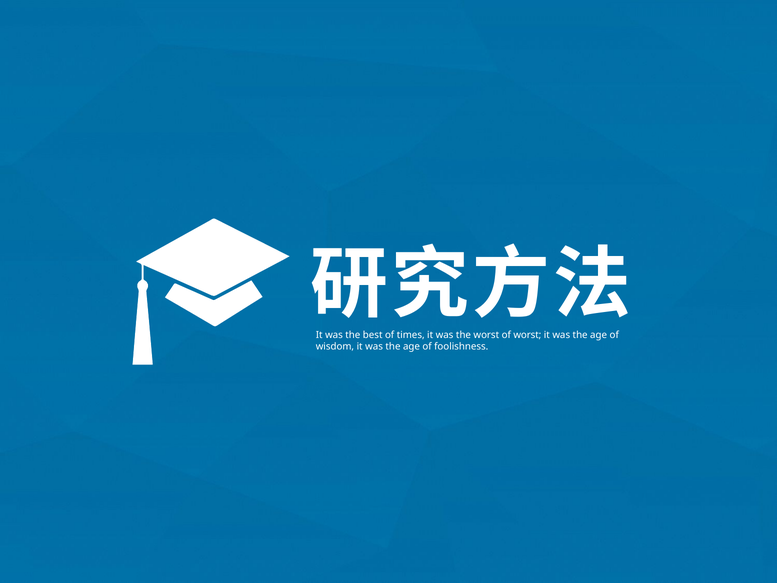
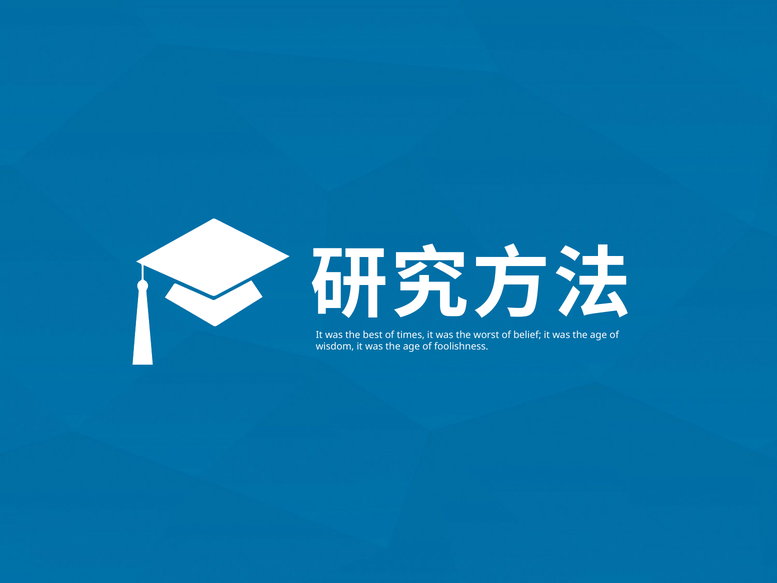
of worst: worst -> belief
